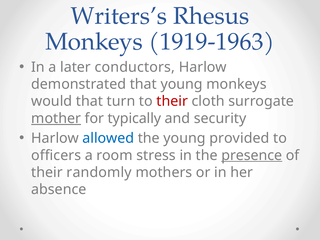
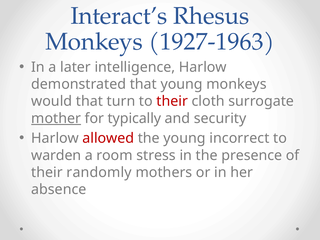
Writers’s: Writers’s -> Interact’s
1919-1963: 1919-1963 -> 1927-1963
conductors: conductors -> intelligence
allowed colour: blue -> red
provided: provided -> incorrect
officers: officers -> warden
presence underline: present -> none
